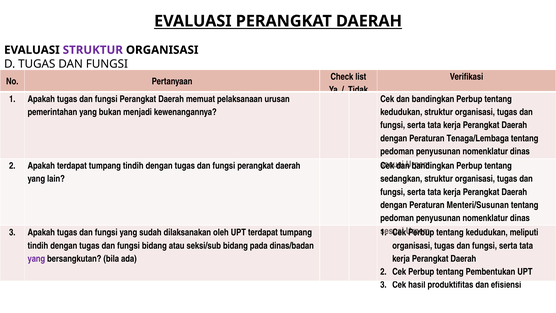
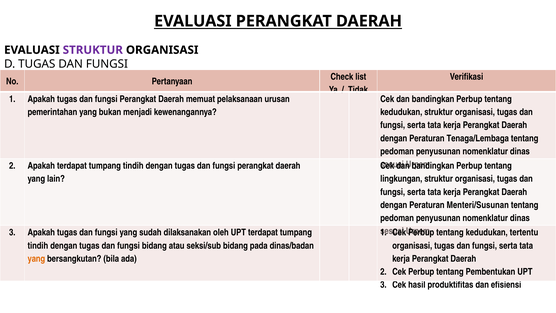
sedangkan: sedangkan -> lingkungan
meliputi: meliputi -> tertentu
yang at (36, 259) colour: purple -> orange
